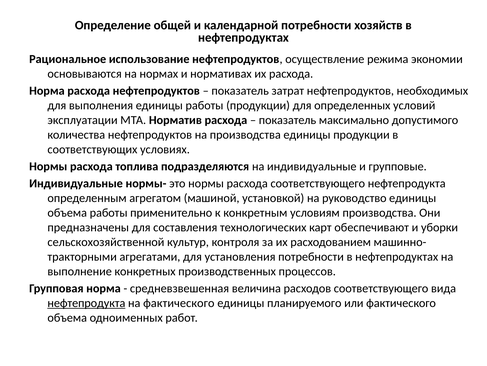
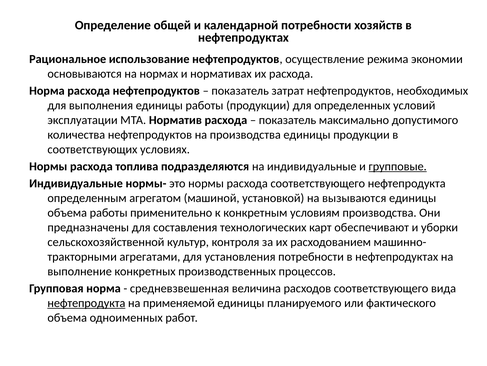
групповые underline: none -> present
руководство: руководство -> вызываются
на фактического: фактического -> применяемой
